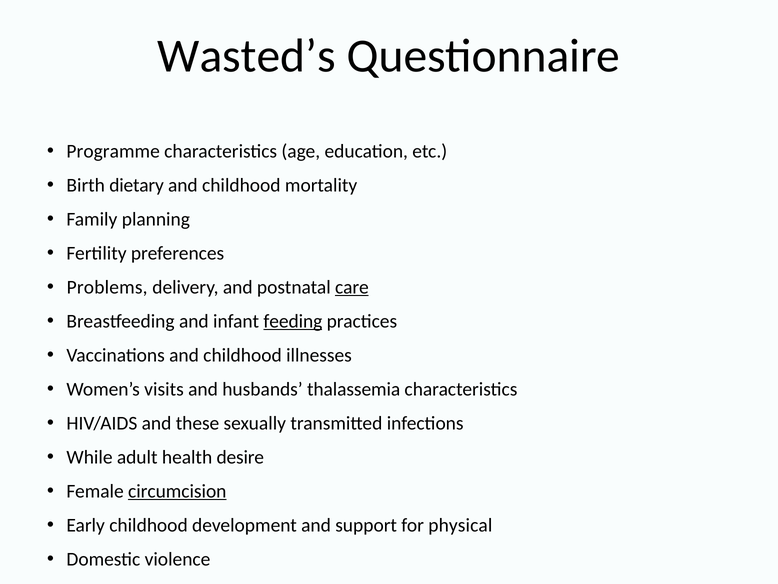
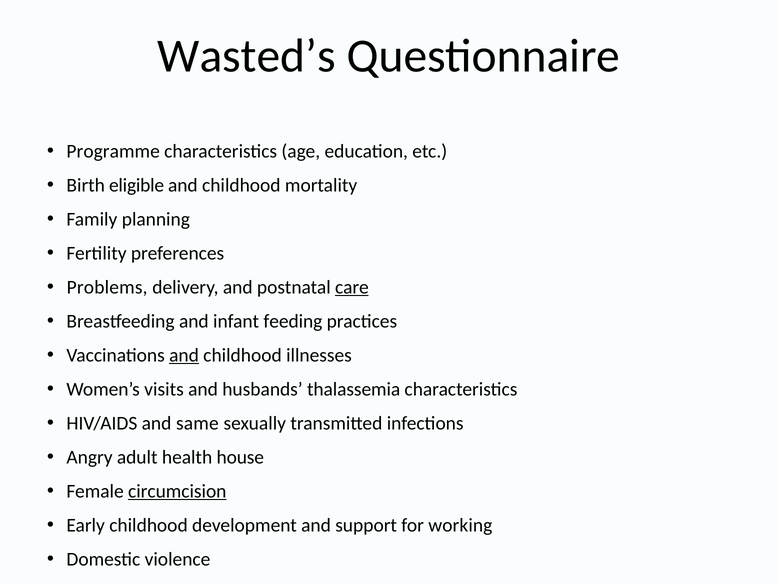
dietary: dietary -> eligible
feeding underline: present -> none
and at (184, 355) underline: none -> present
these: these -> same
While: While -> Angry
desire: desire -> house
physical: physical -> working
